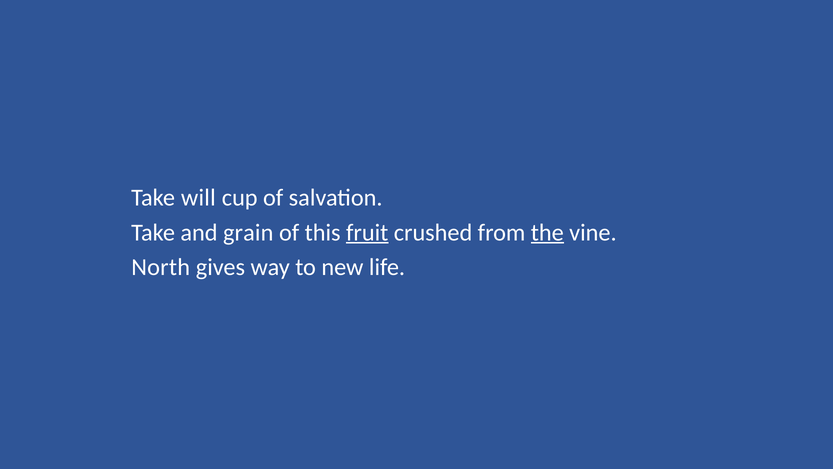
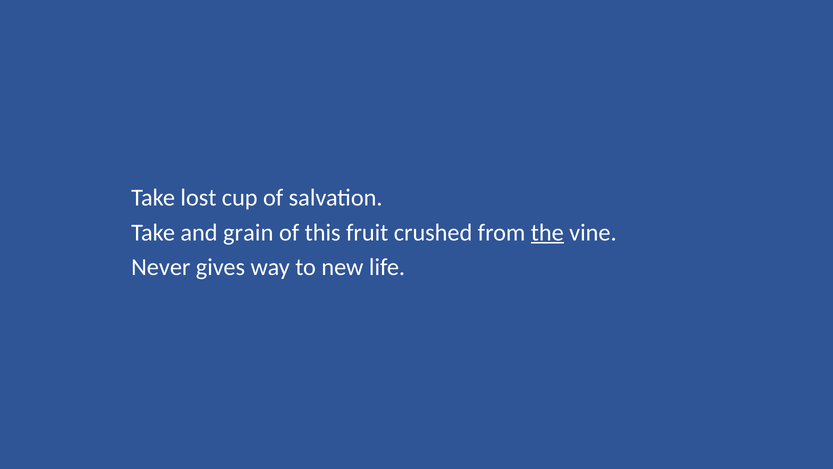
will: will -> lost
fruit underline: present -> none
North: North -> Never
